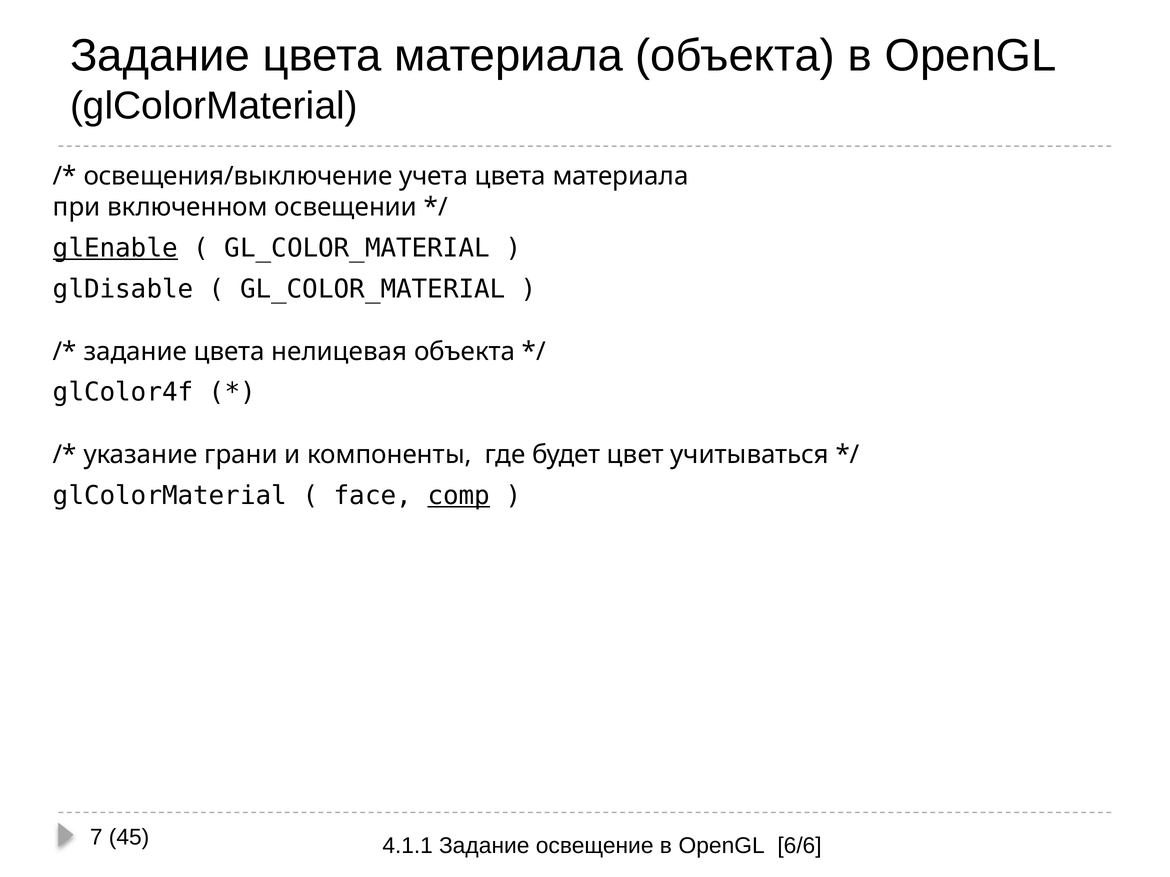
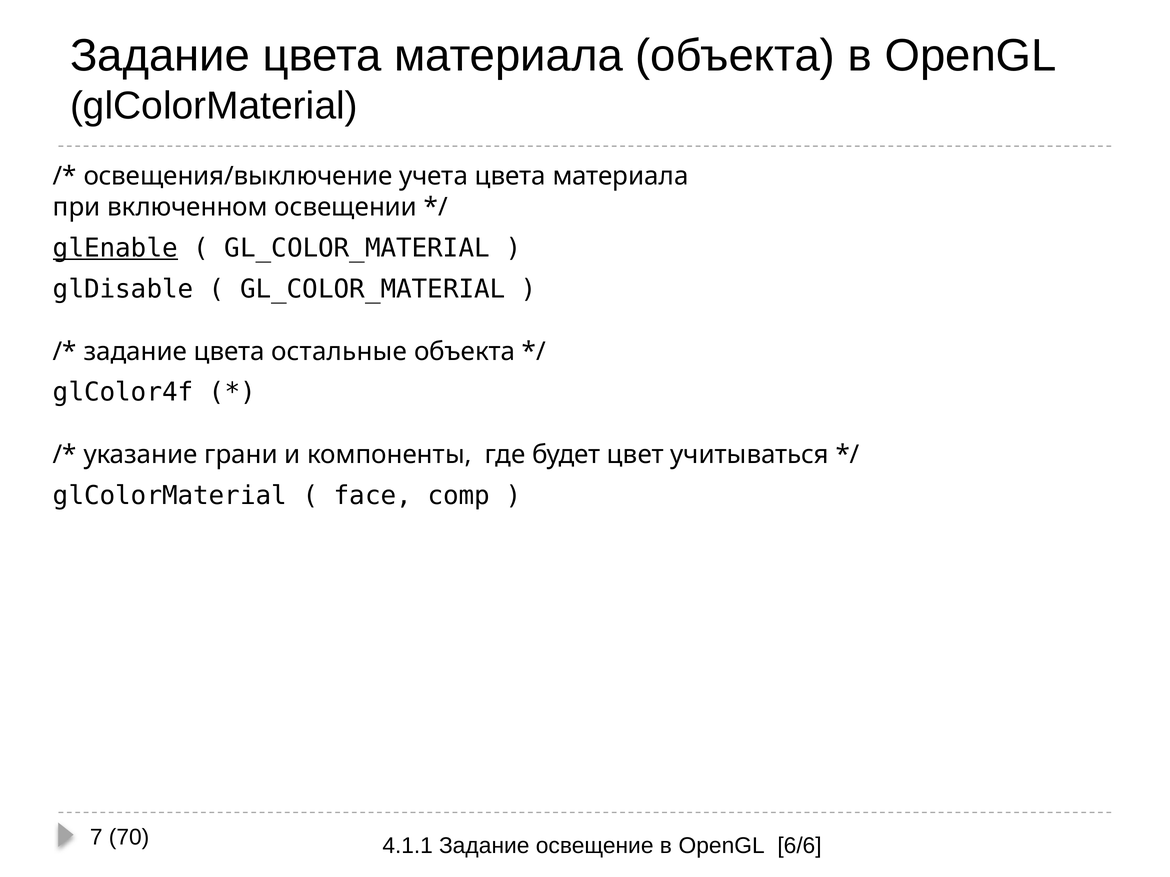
нелицевая: нелицевая -> остальные
comp underline: present -> none
45: 45 -> 70
